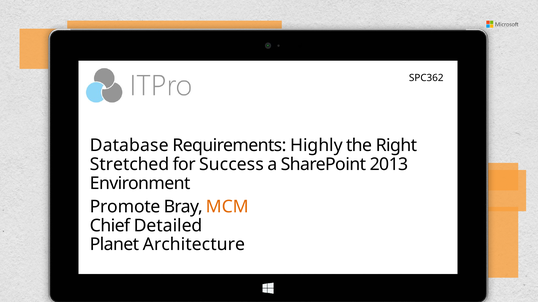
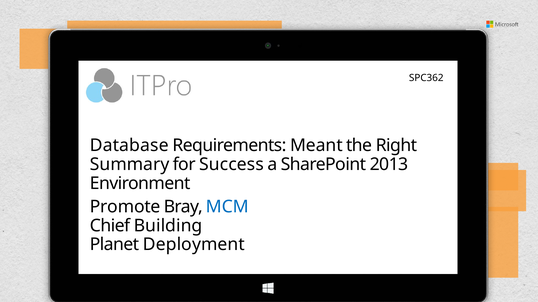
Highly: Highly -> Meant
Stretched: Stretched -> Summary
MCM colour: orange -> blue
Detailed: Detailed -> Building
Architecture: Architecture -> Deployment
